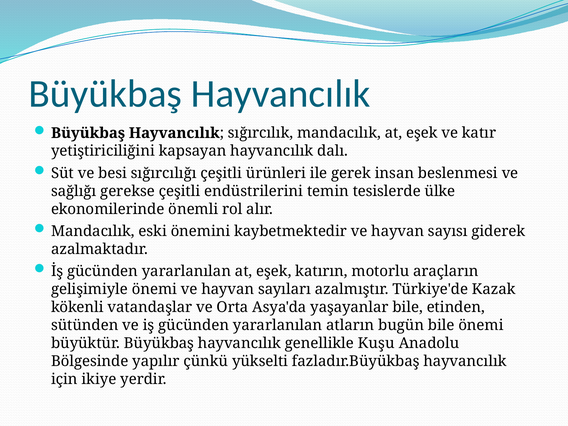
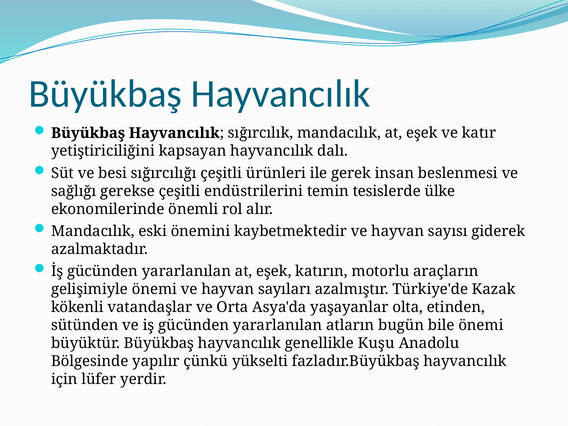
yaşayanlar bile: bile -> olta
ikiye: ikiye -> lüfer
